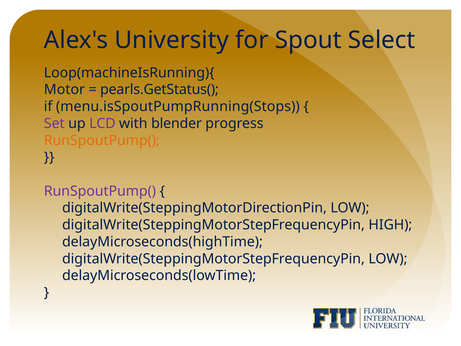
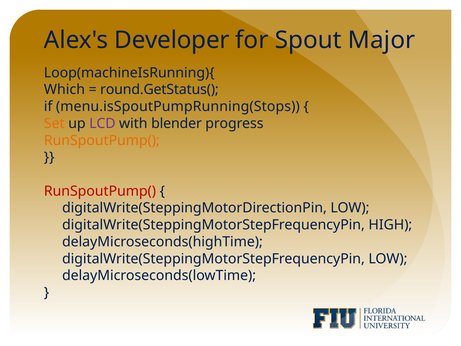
University: University -> Developer
Select: Select -> Major
Motor: Motor -> Which
pearls.GetStatus(: pearls.GetStatus( -> round.GetStatus(
Set colour: purple -> orange
RunSpoutPump( at (100, 191) colour: purple -> red
